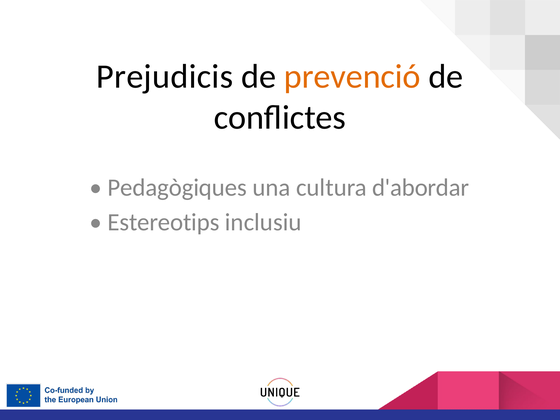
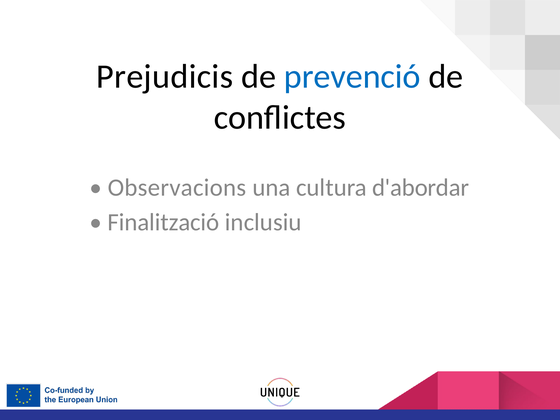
prevenció colour: orange -> blue
Pedagògiques: Pedagògiques -> Observacions
Estereotips: Estereotips -> Finalització
